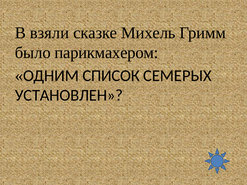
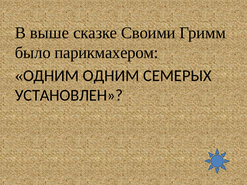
взяли: взяли -> выше
Михель: Михель -> Своими
ОДНИМ СПИСОК: СПИСОК -> ОДНИМ
